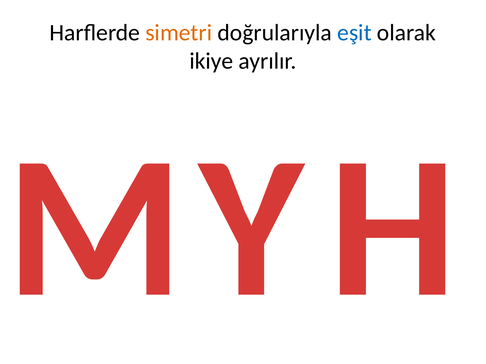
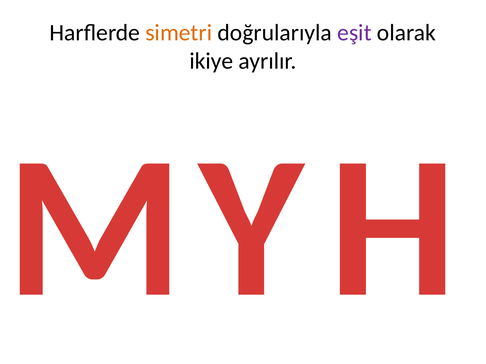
eşit colour: blue -> purple
